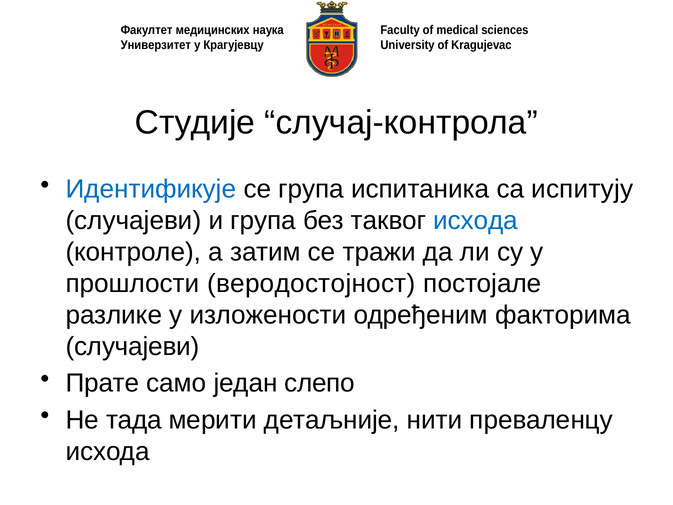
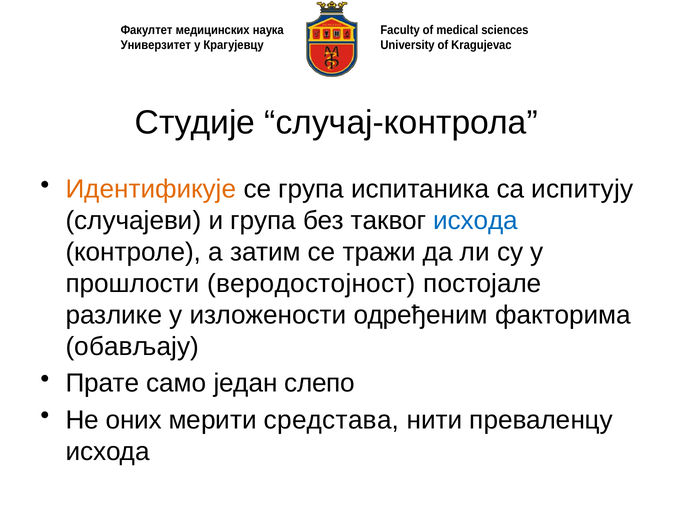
Идентификује colour: blue -> orange
случајеви at (132, 346): случајеви -> обављају
тада: тада -> оних
детаљније: детаљније -> средстава
